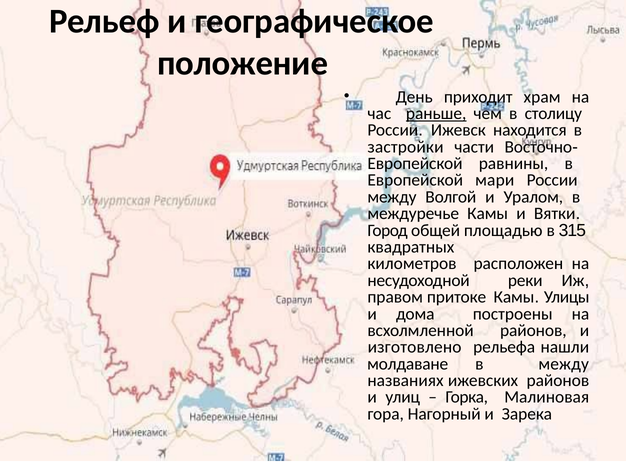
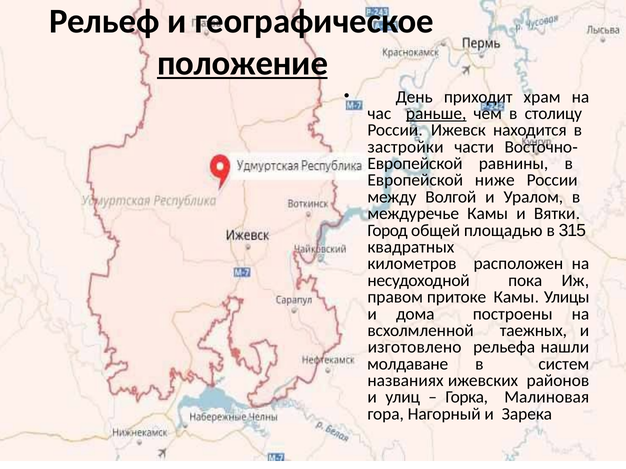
положение underline: none -> present
мари: мари -> ниже
реки: реки -> пока
всхолмленной районов: районов -> таежных
в между: между -> систем
